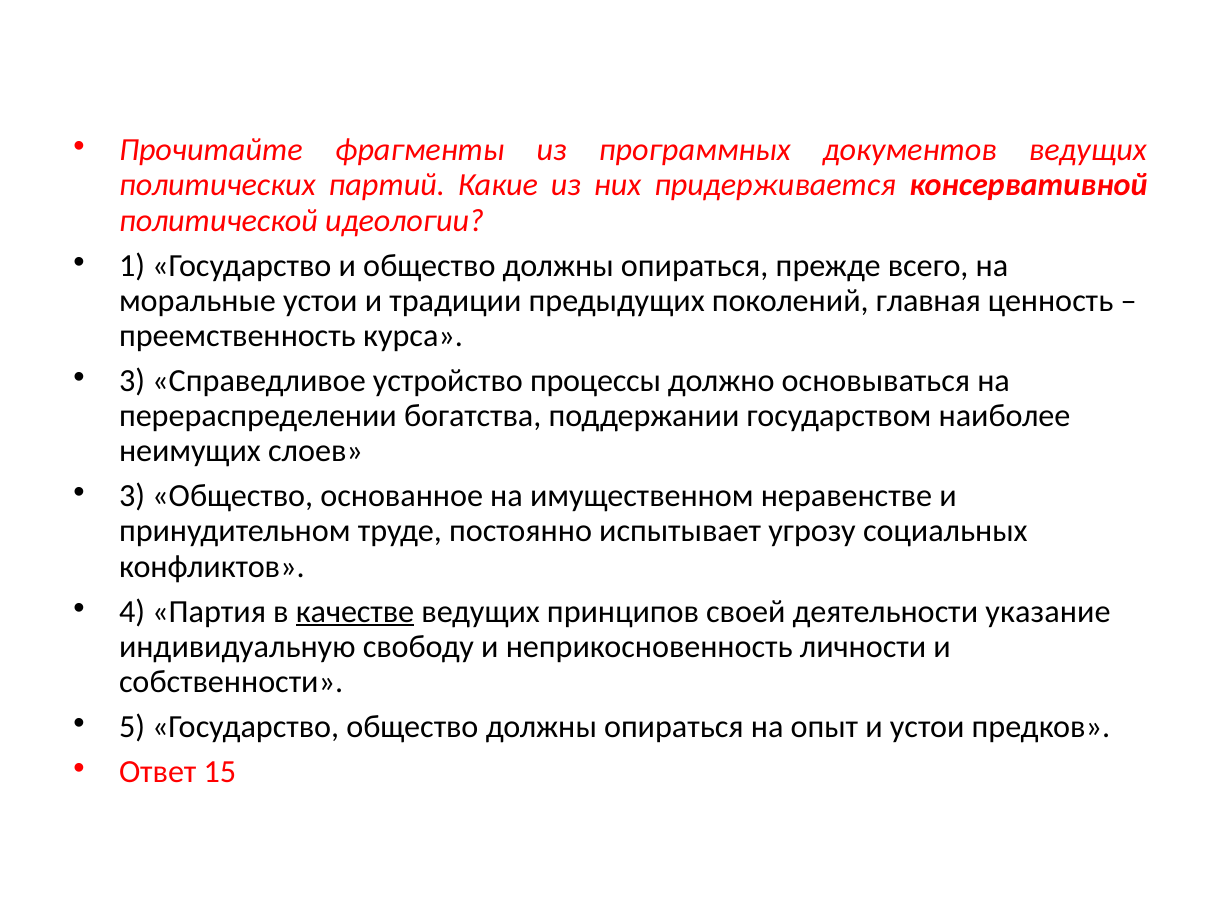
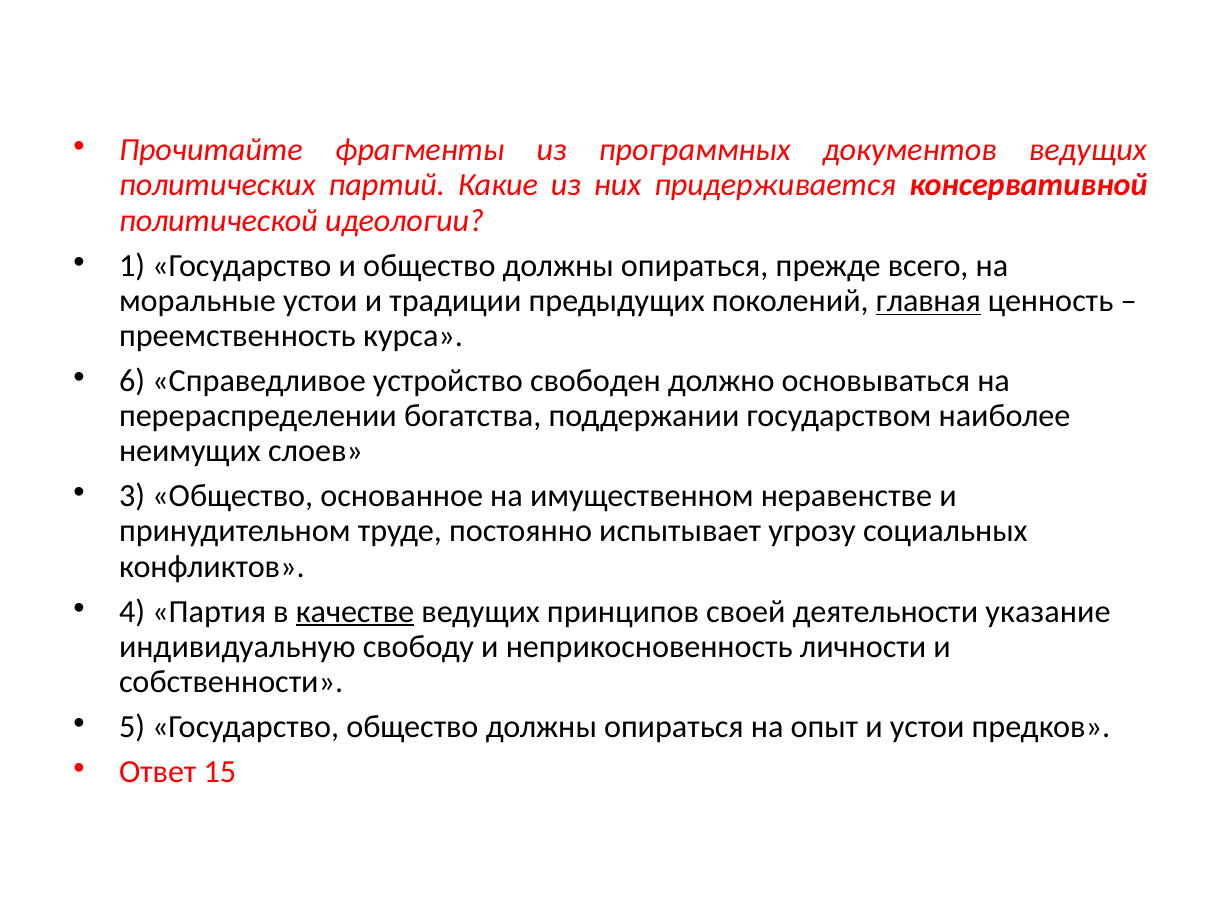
главная underline: none -> present
3 at (132, 381): 3 -> 6
процессы: процессы -> свободен
